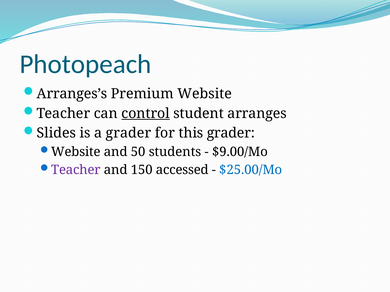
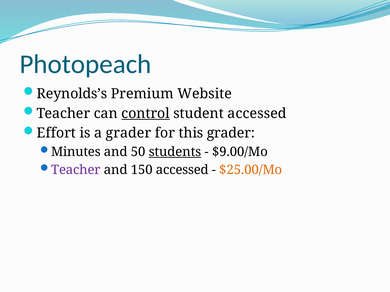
Arranges’s: Arranges’s -> Reynolds’s
student arranges: arranges -> accessed
Slides: Slides -> Effort
Website at (76, 152): Website -> Minutes
students underline: none -> present
$25.00/Mo colour: blue -> orange
